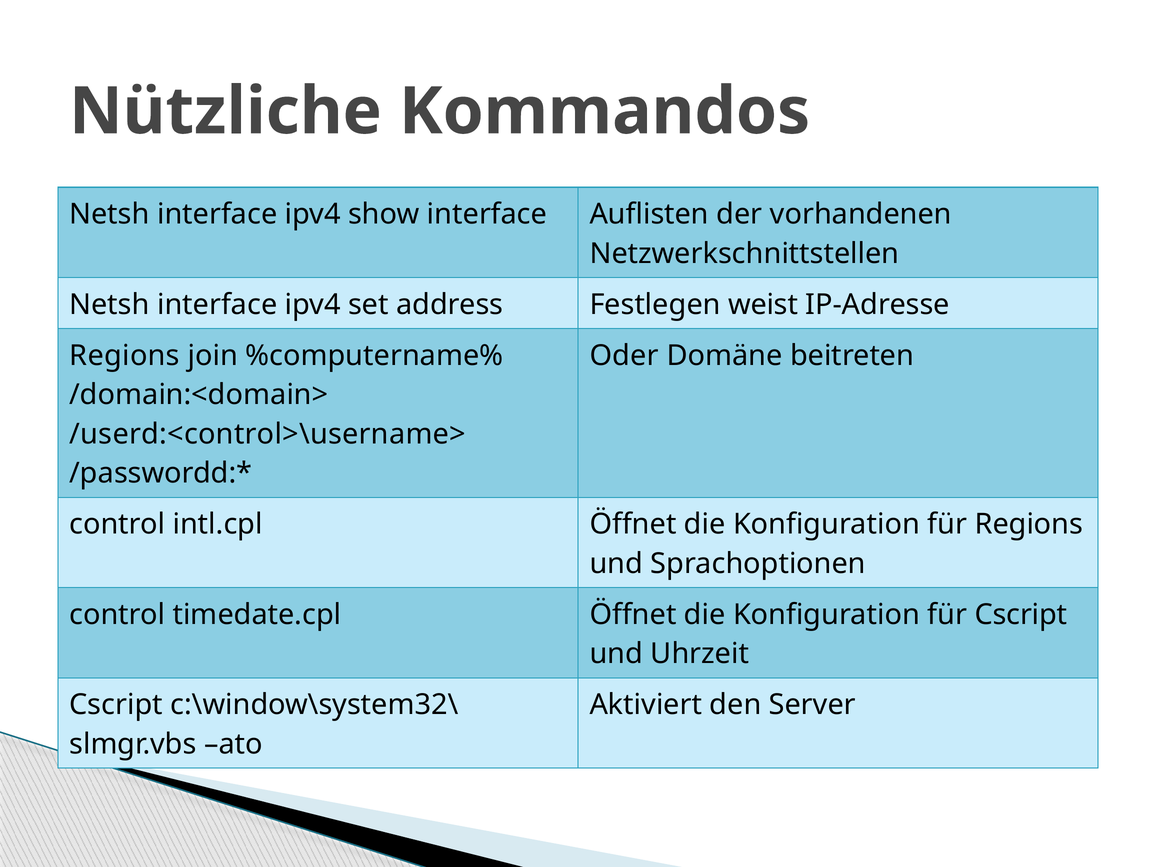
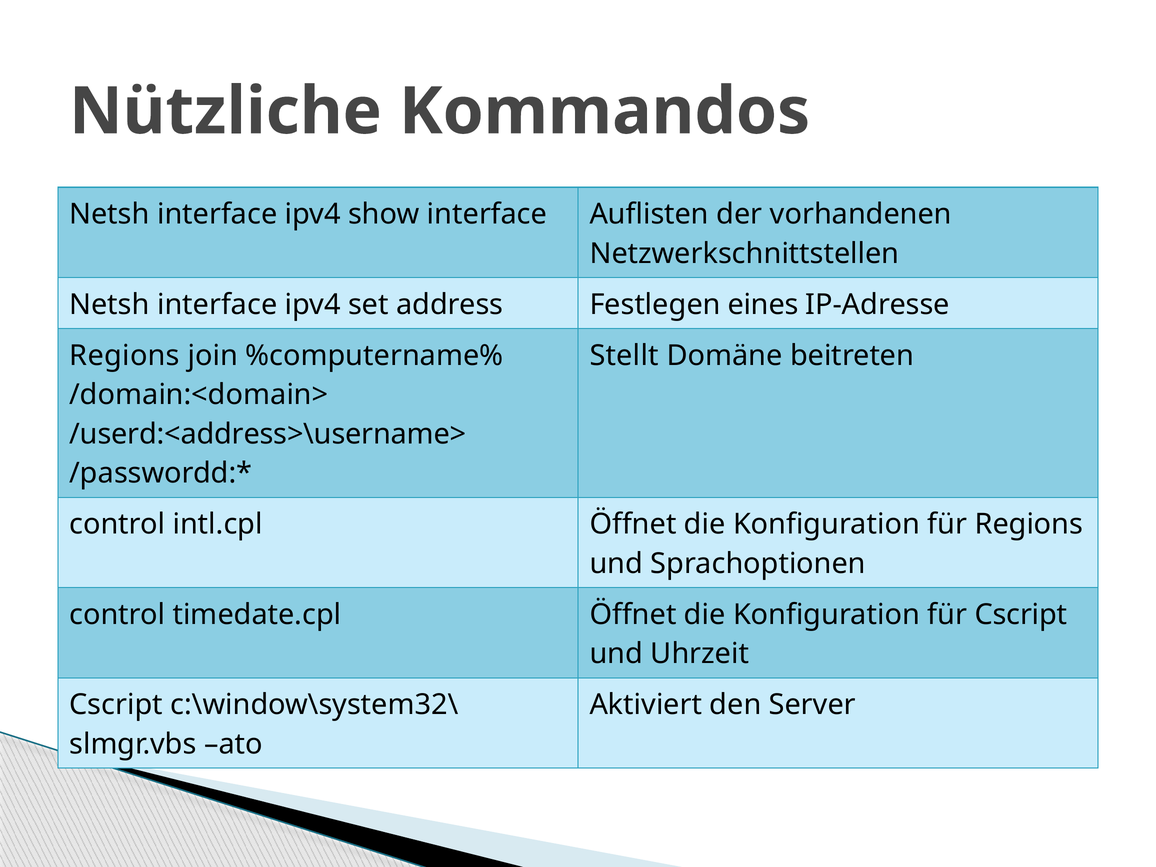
weist: weist -> eines
Oder: Oder -> Stellt
/userd:<control>\username>: /userd:<control>\username> -> /userd:<address>\username>
